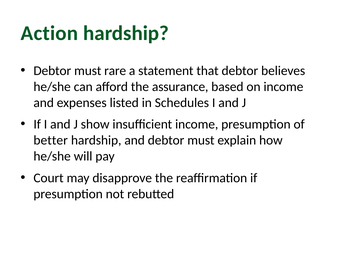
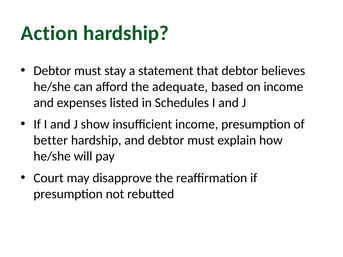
rare: rare -> stay
assurance: assurance -> adequate
